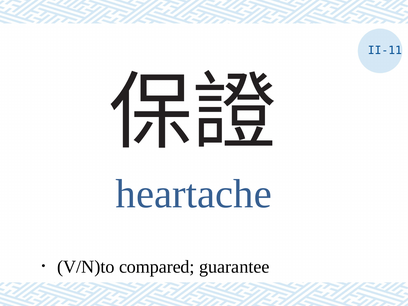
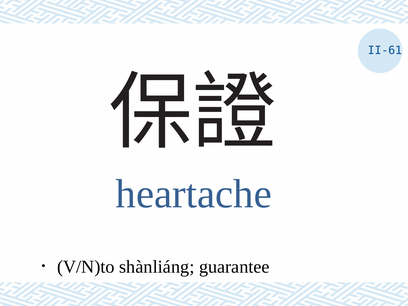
II-11: II-11 -> II-61
compared: compared -> shànliáng
